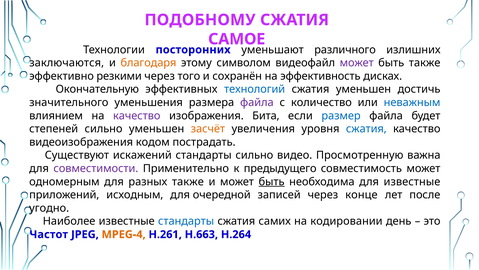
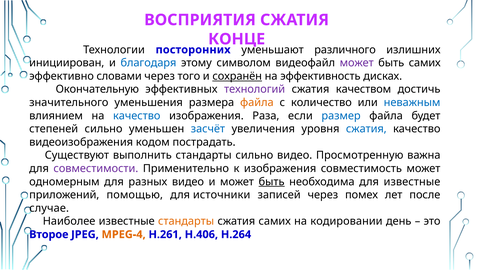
ПОДОБНОМУ: ПОДОБНОМУ -> ВОСПРИЯТИЯ
САМОЕ: САМОЕ -> КОНЦЕ
заключаются: заключаются -> инициирован
благодаря colour: orange -> blue
быть также: также -> самих
резкими: резкими -> словами
сохранён underline: none -> present
технологий colour: blue -> purple
сжатия уменьшен: уменьшен -> качеством
файла at (257, 102) colour: purple -> orange
качество at (137, 115) colour: purple -> blue
Бита: Бита -> Раза
засчёт colour: orange -> blue
искажений: искажений -> выполнить
к предыдущего: предыдущего -> изображения
разных также: также -> видео
исходным: исходным -> помощью
очередной: очередной -> источники
конце: конце -> помех
угодно: угодно -> случае
стандарты at (186, 221) colour: blue -> orange
Частот: Частот -> Второе
H.663: H.663 -> H.406
